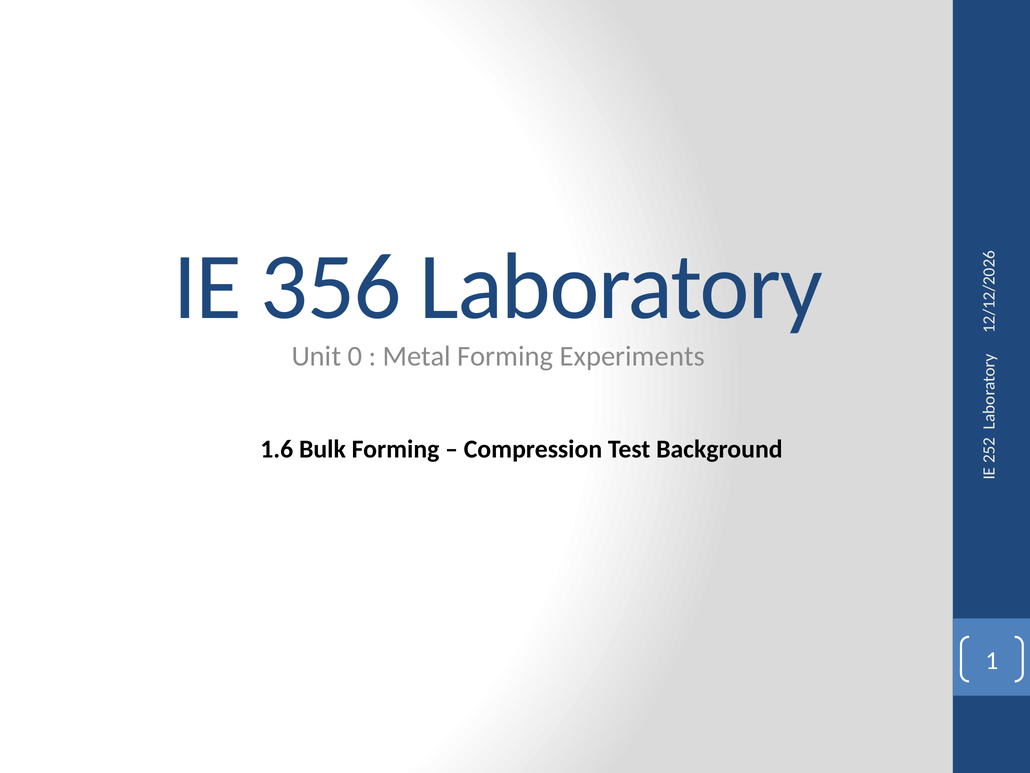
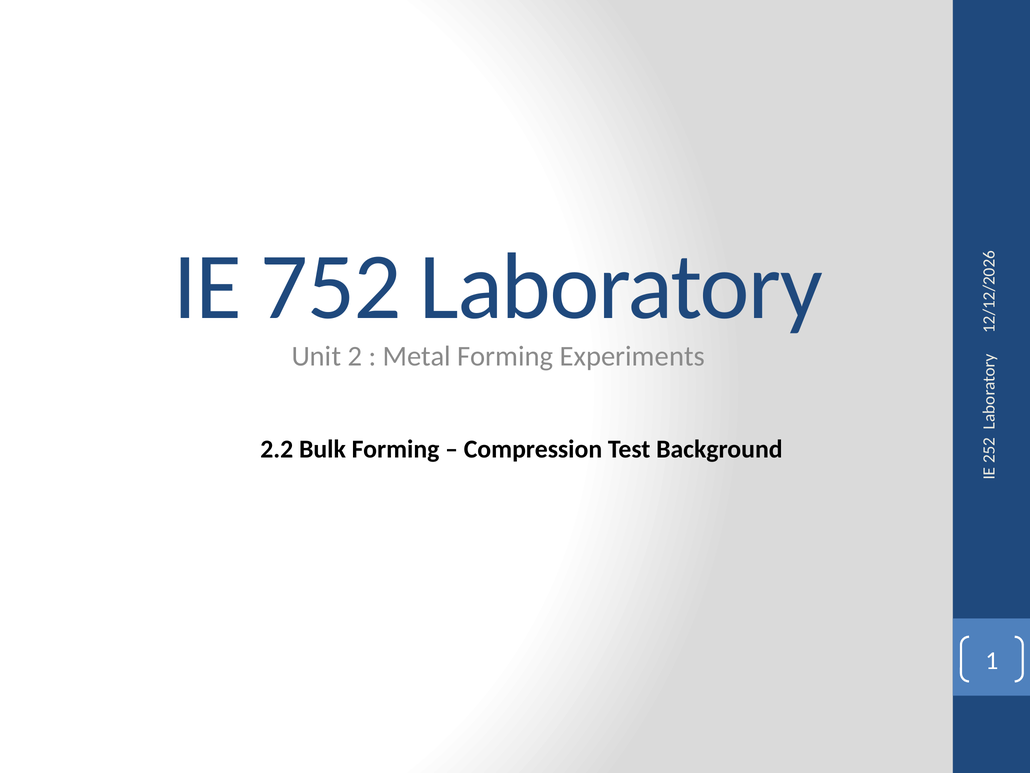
356: 356 -> 752
Unit 0: 0 -> 2
1.6: 1.6 -> 2.2
